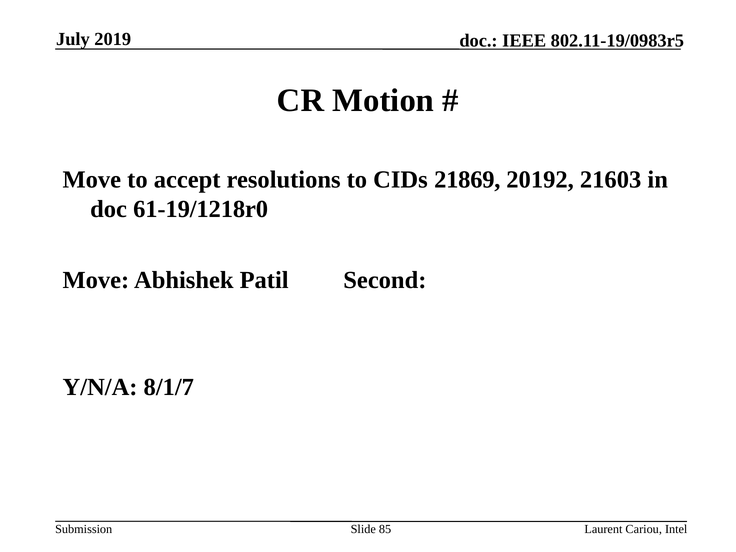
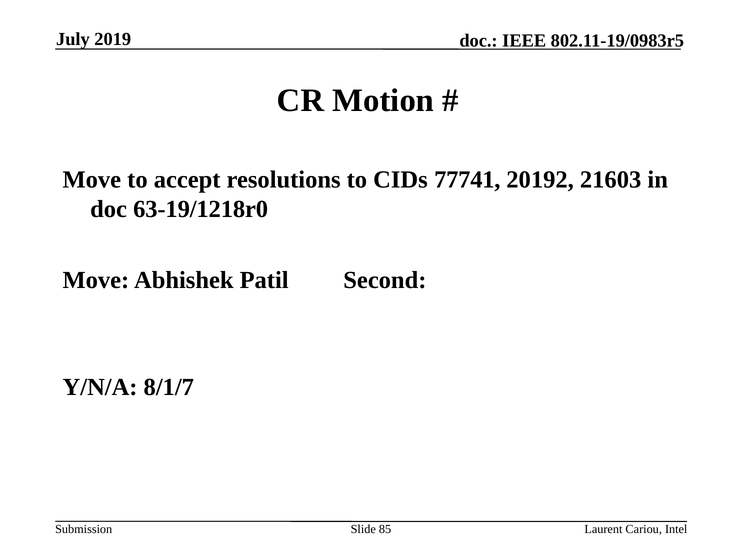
21869: 21869 -> 77741
61-19/1218r0: 61-19/1218r0 -> 63-19/1218r0
